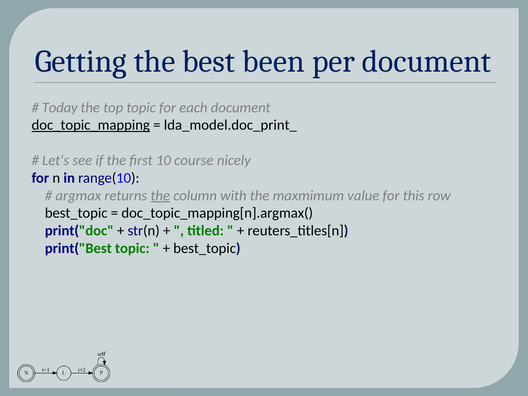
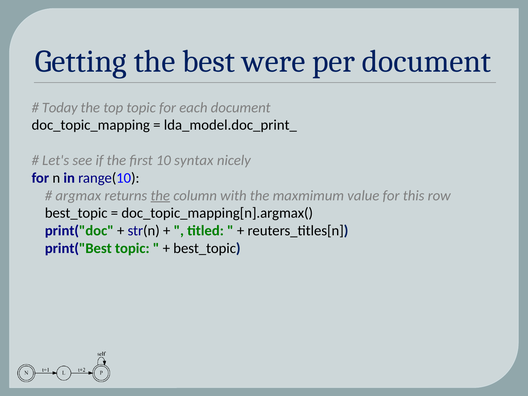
been: been -> were
doc_topic_mapping underline: present -> none
course: course -> syntax
